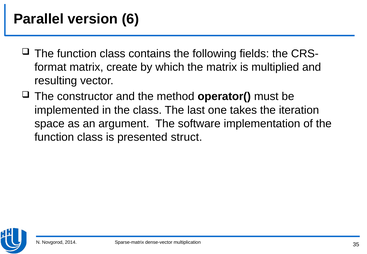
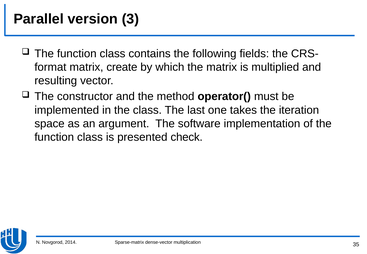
6: 6 -> 3
struct: struct -> check
